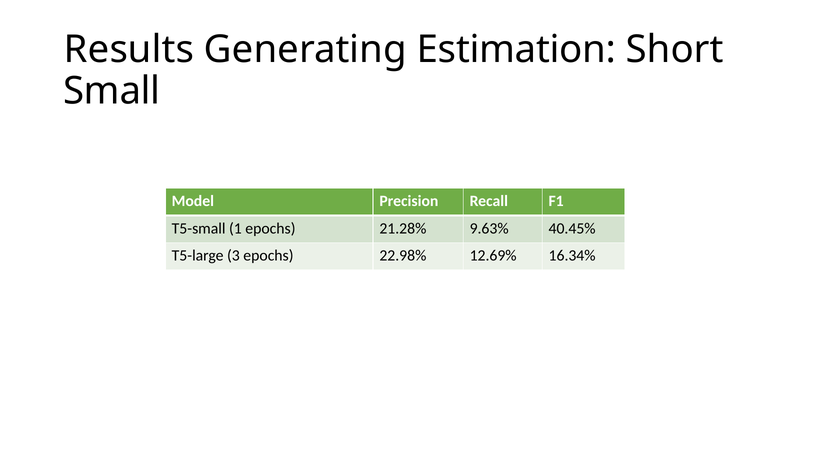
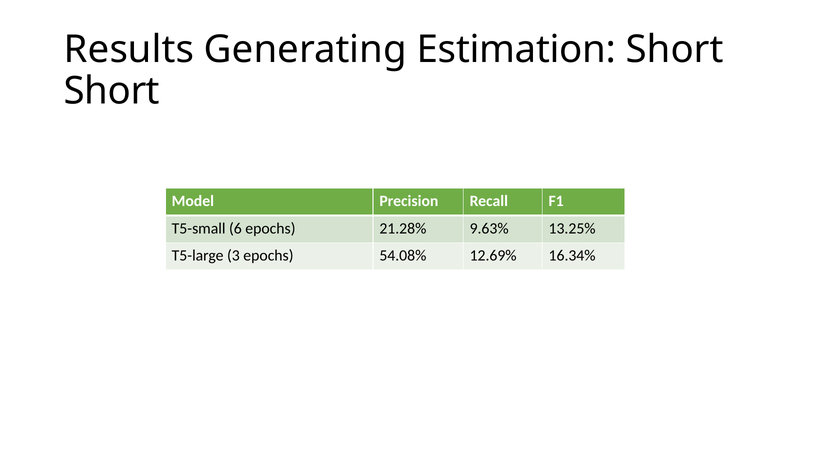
Small at (112, 91): Small -> Short
1: 1 -> 6
40.45%: 40.45% -> 13.25%
22.98%: 22.98% -> 54.08%
